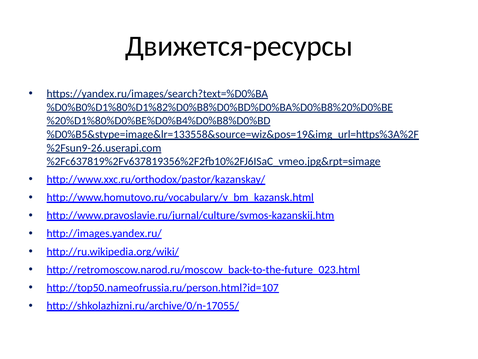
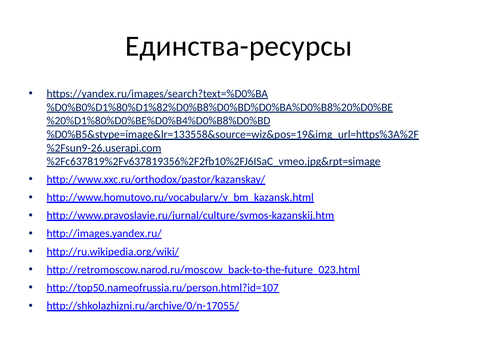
Движется-ресурсы: Движется-ресурсы -> Единства-ресурсы
